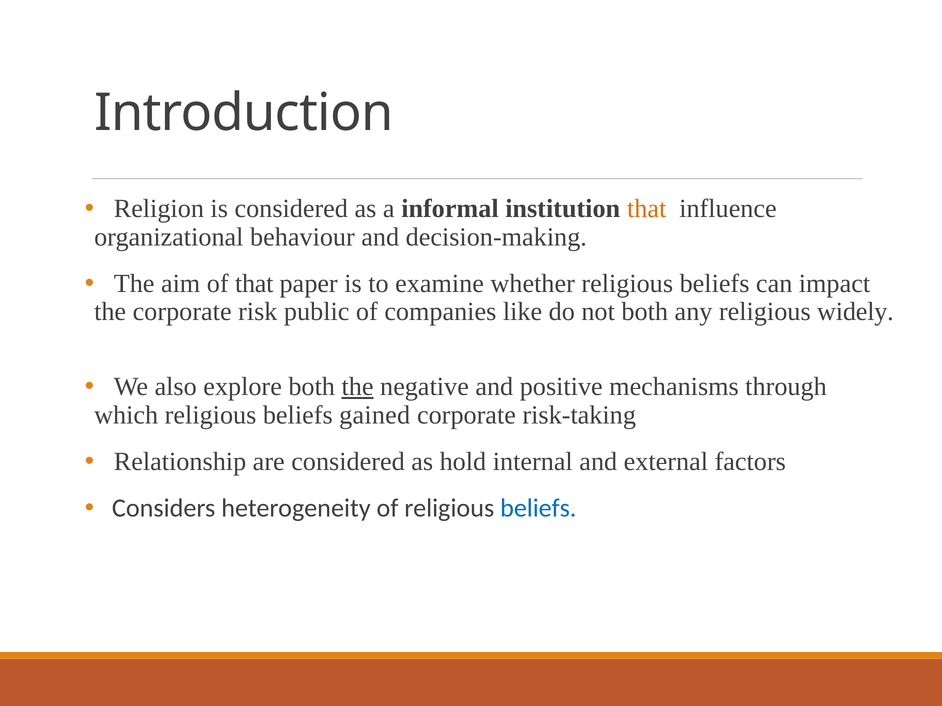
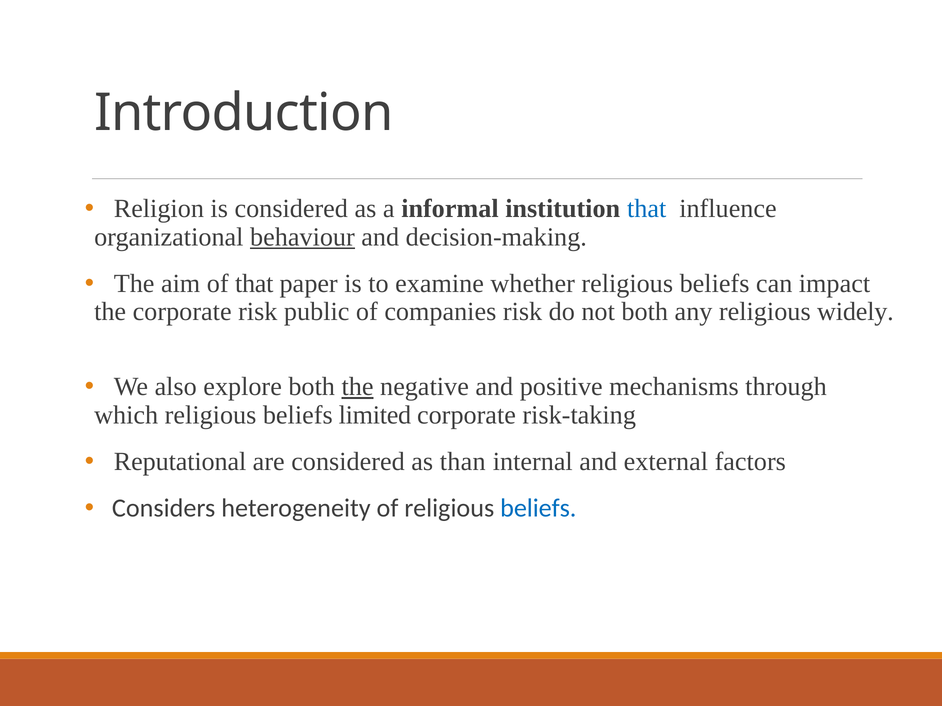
that at (647, 209) colour: orange -> blue
behaviour underline: none -> present
companies like: like -> risk
gained: gained -> limited
Relationship: Relationship -> Reputational
hold: hold -> than
